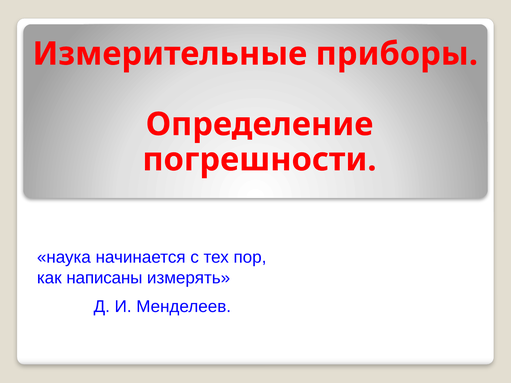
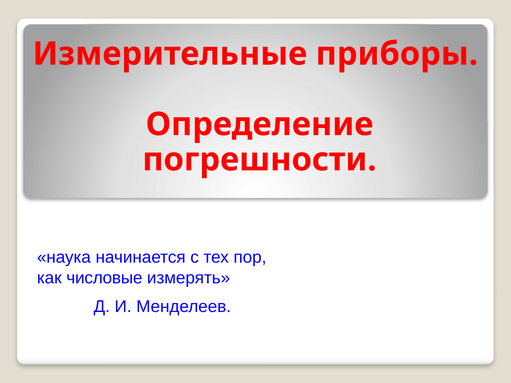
написаны: написаны -> числовые
